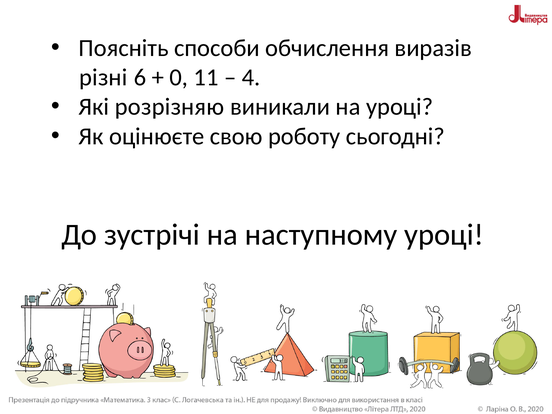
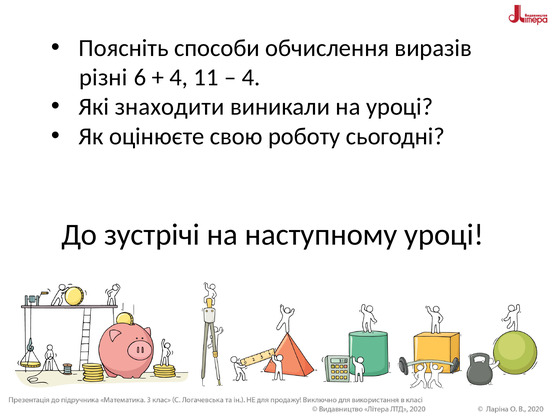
0 at (179, 77): 0 -> 4
розрізняю: розрізняю -> знаходити
